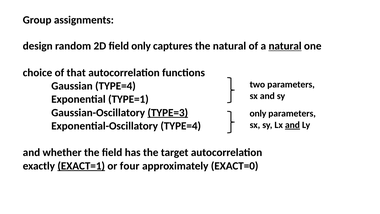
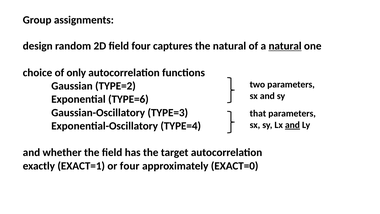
field only: only -> four
that: that -> only
Gaussian TYPE=4: TYPE=4 -> TYPE=2
TYPE=1: TYPE=1 -> TYPE=6
TYPE=3 underline: present -> none
only at (258, 113): only -> that
EXACT=1 underline: present -> none
